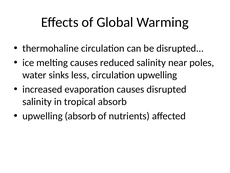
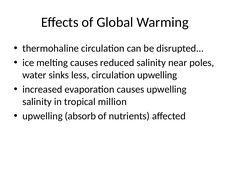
causes disrupted: disrupted -> upwelling
tropical absorb: absorb -> million
